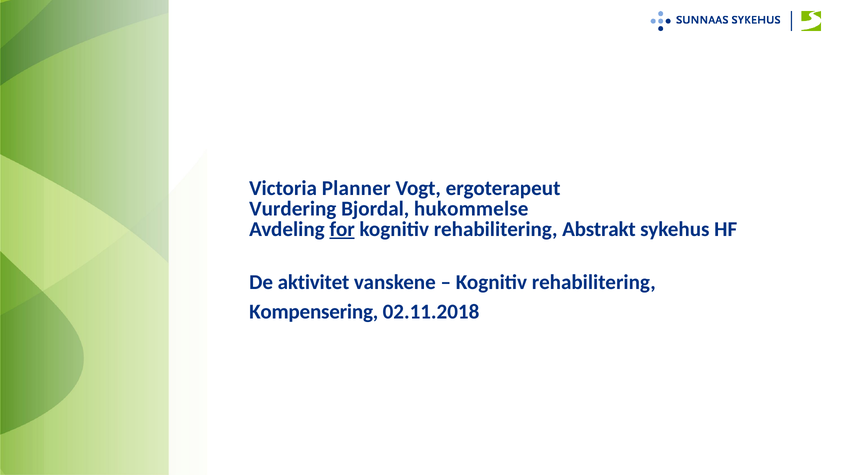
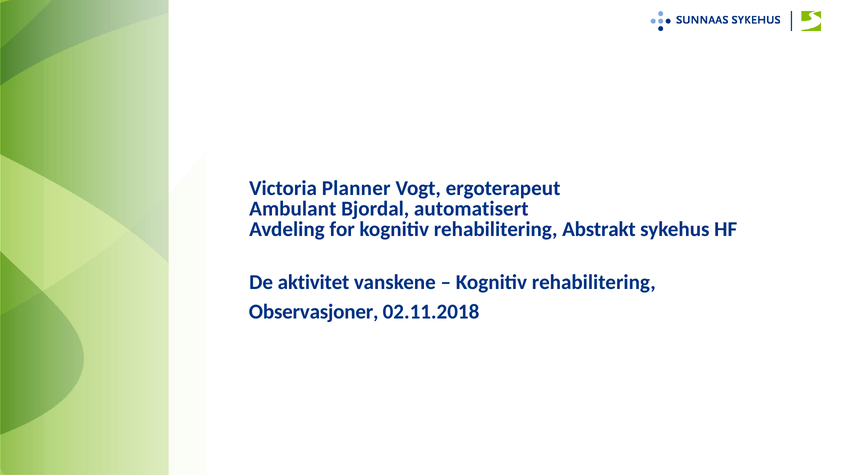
Vurdering: Vurdering -> Ambulant
hukommelse: hukommelse -> automatisert
for underline: present -> none
Kompensering: Kompensering -> Observasjoner
